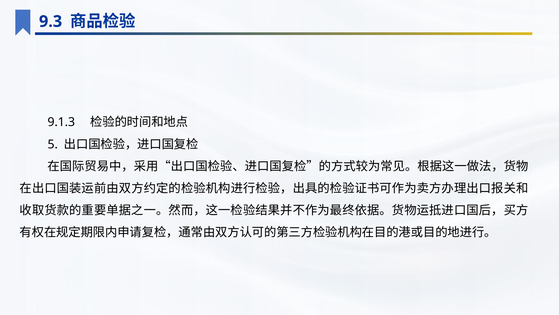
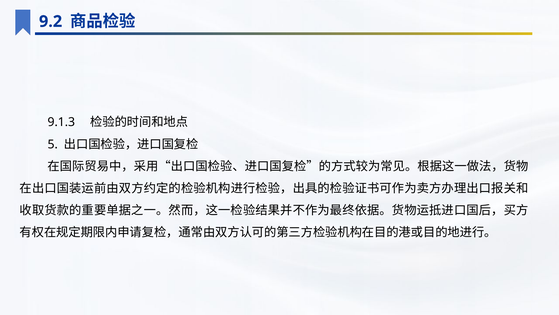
9.3: 9.3 -> 9.2
